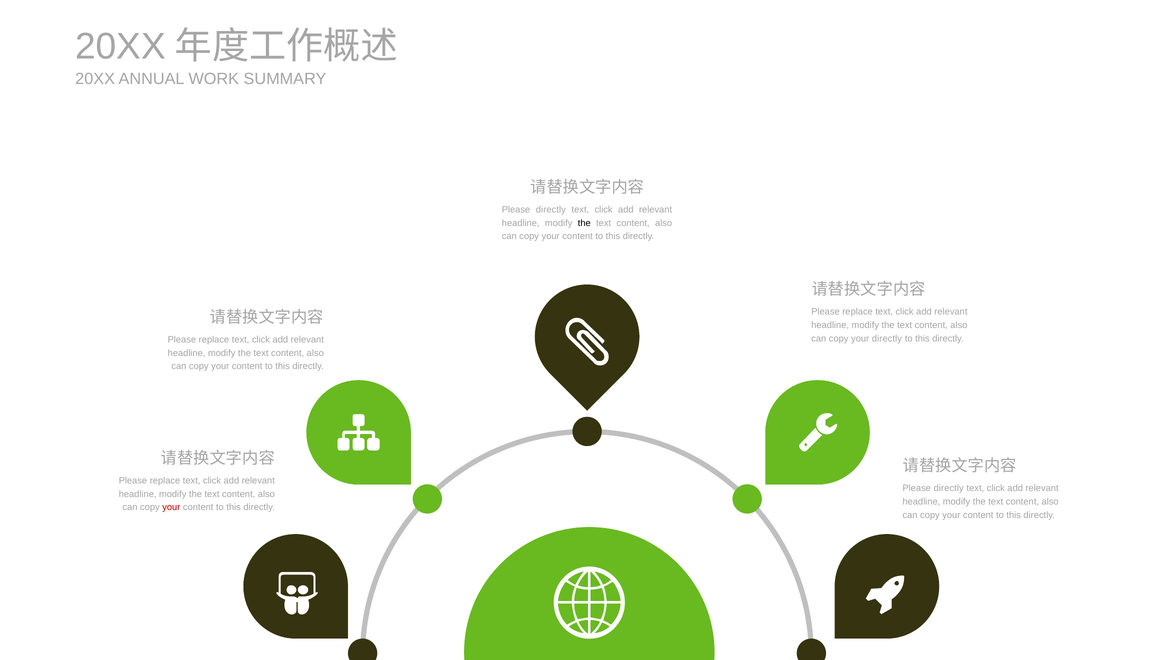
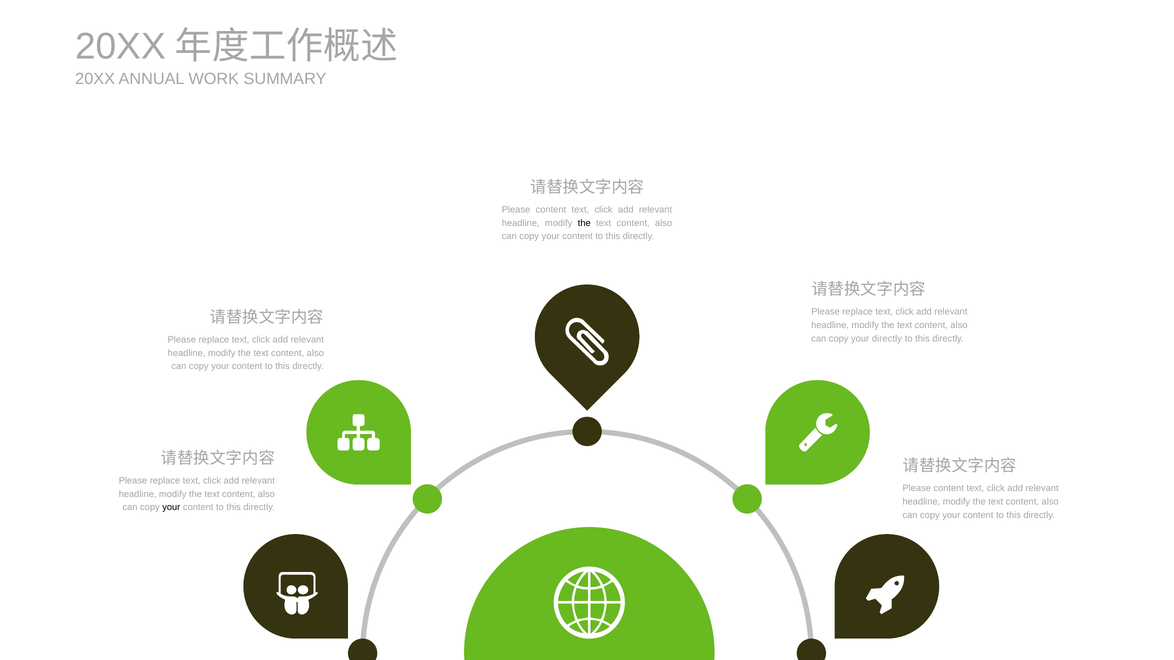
directly at (551, 210): directly -> content
directly at (949, 489): directly -> content
your at (171, 508) colour: red -> black
